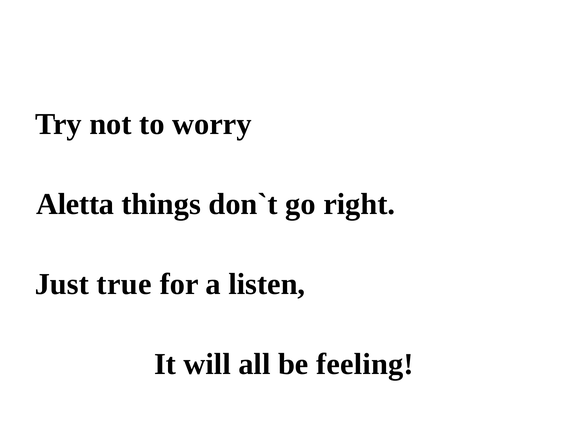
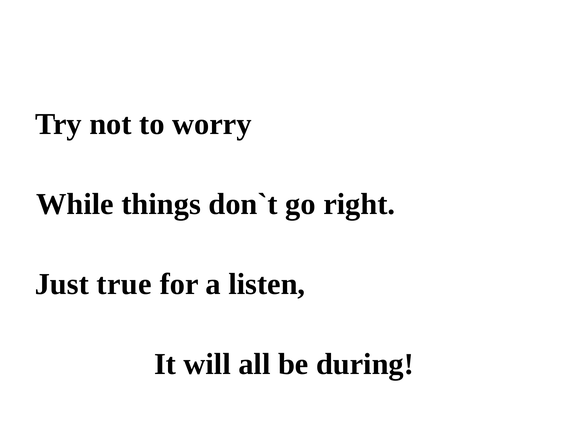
Aletta: Aletta -> While
feeling: feeling -> during
